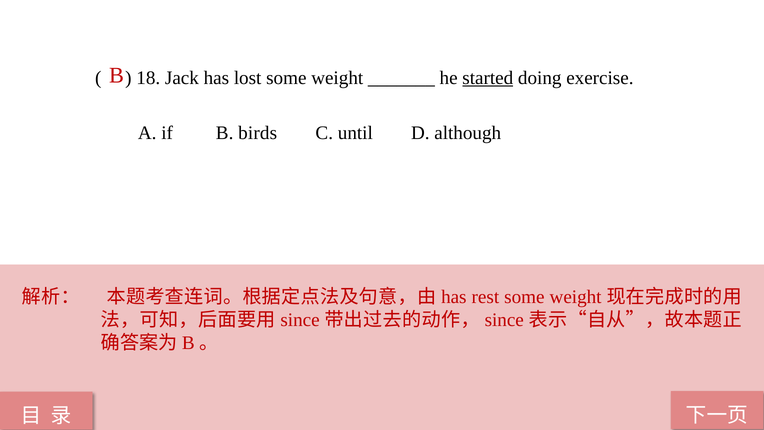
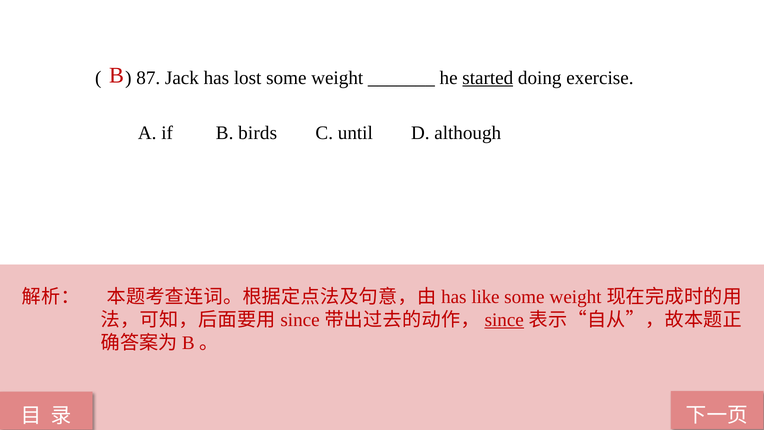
18: 18 -> 87
rest: rest -> like
since at (504, 320) underline: none -> present
